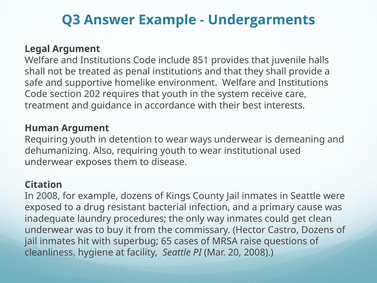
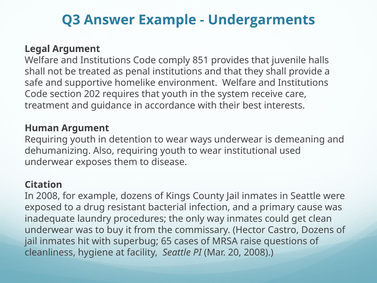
include: include -> comply
